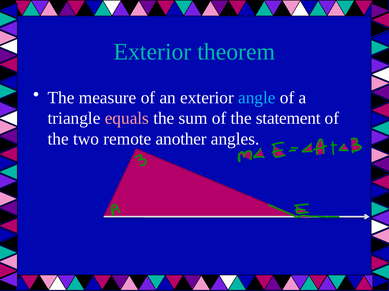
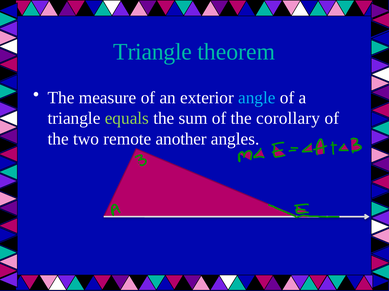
Exterior at (152, 52): Exterior -> Triangle
equals colour: pink -> light green
statement: statement -> corollary
